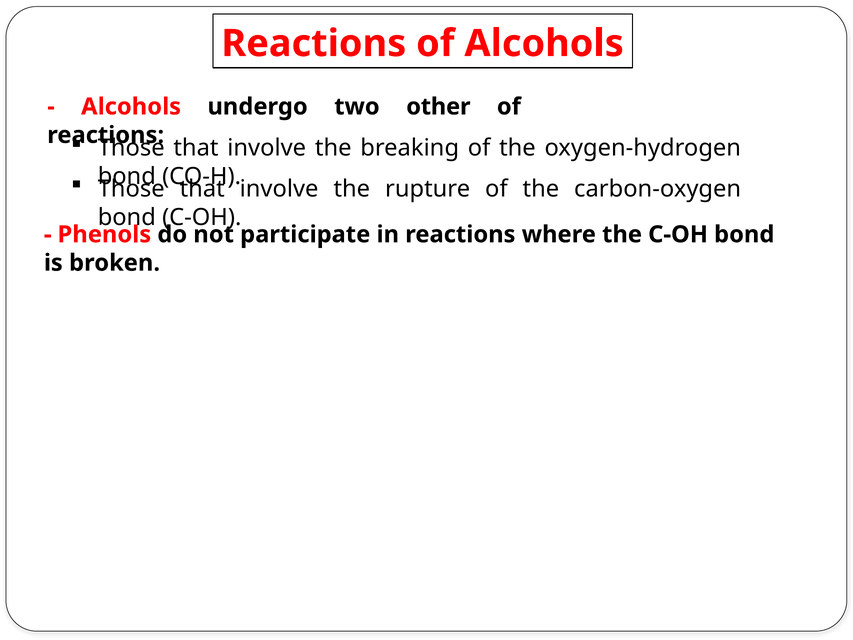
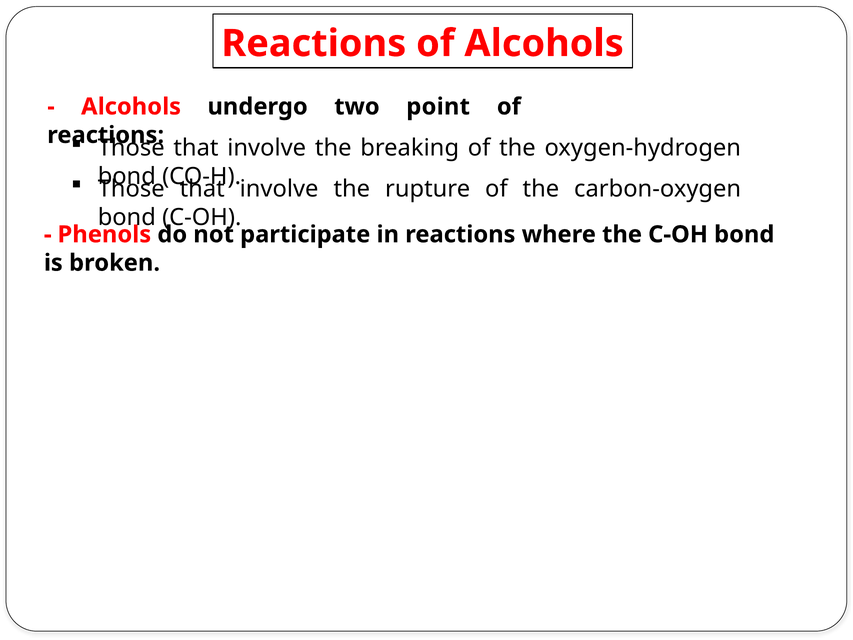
other: other -> point
